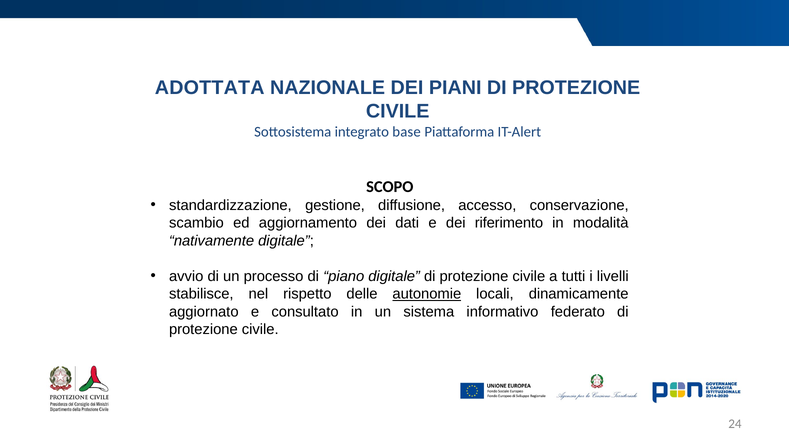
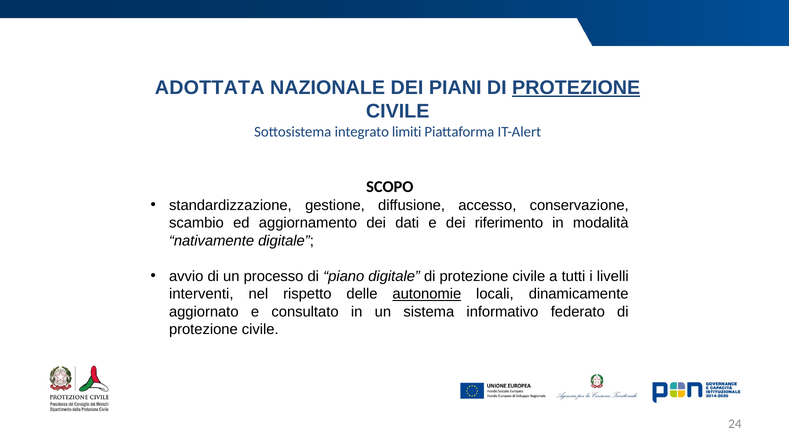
PROTEZIONE at (576, 88) underline: none -> present
base: base -> limiti
stabilisce: stabilisce -> interventi
